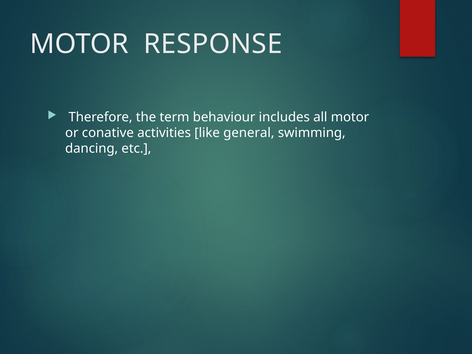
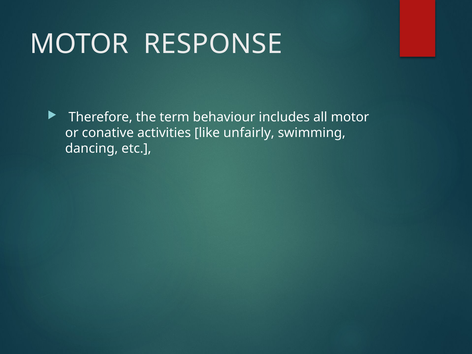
general: general -> unfairly
